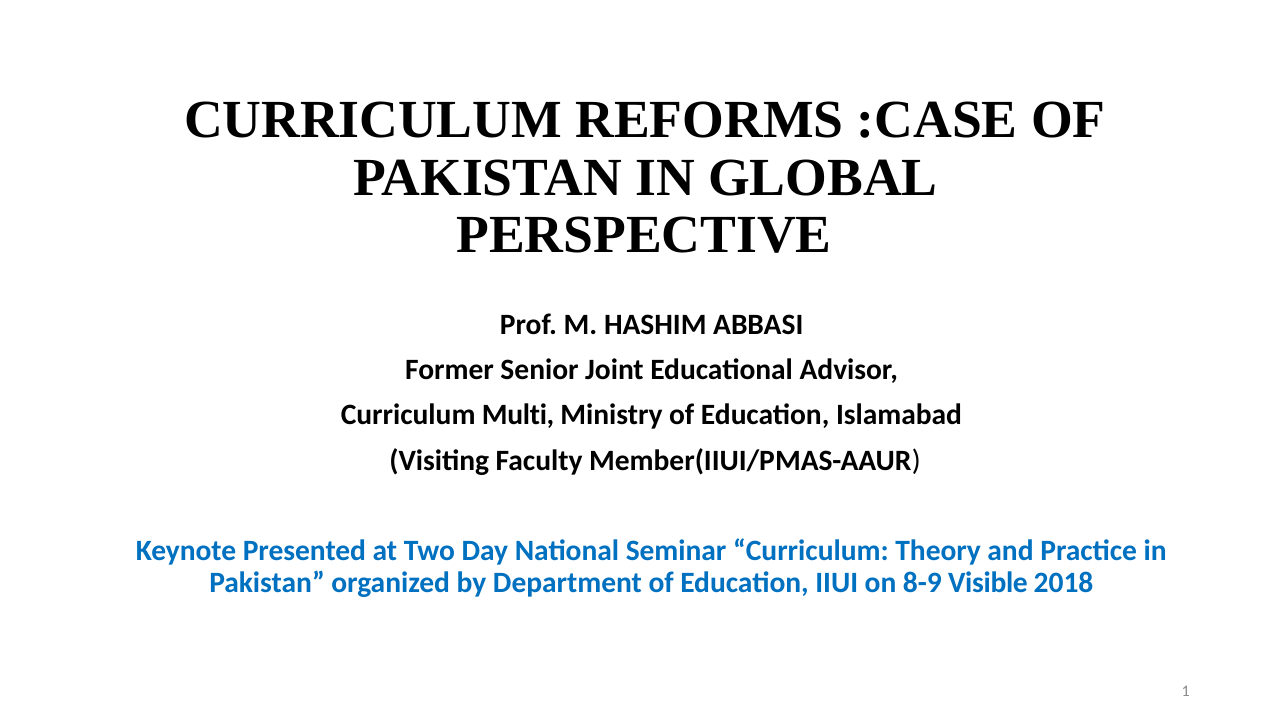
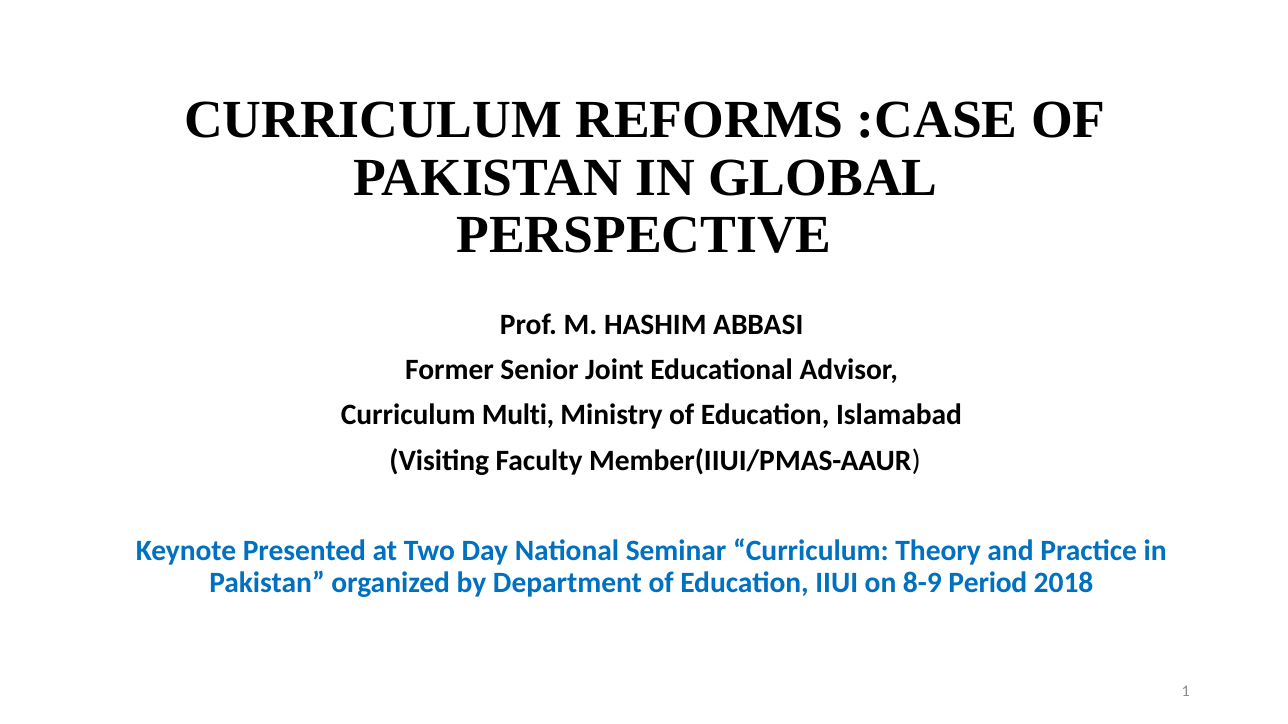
Visible: Visible -> Period
